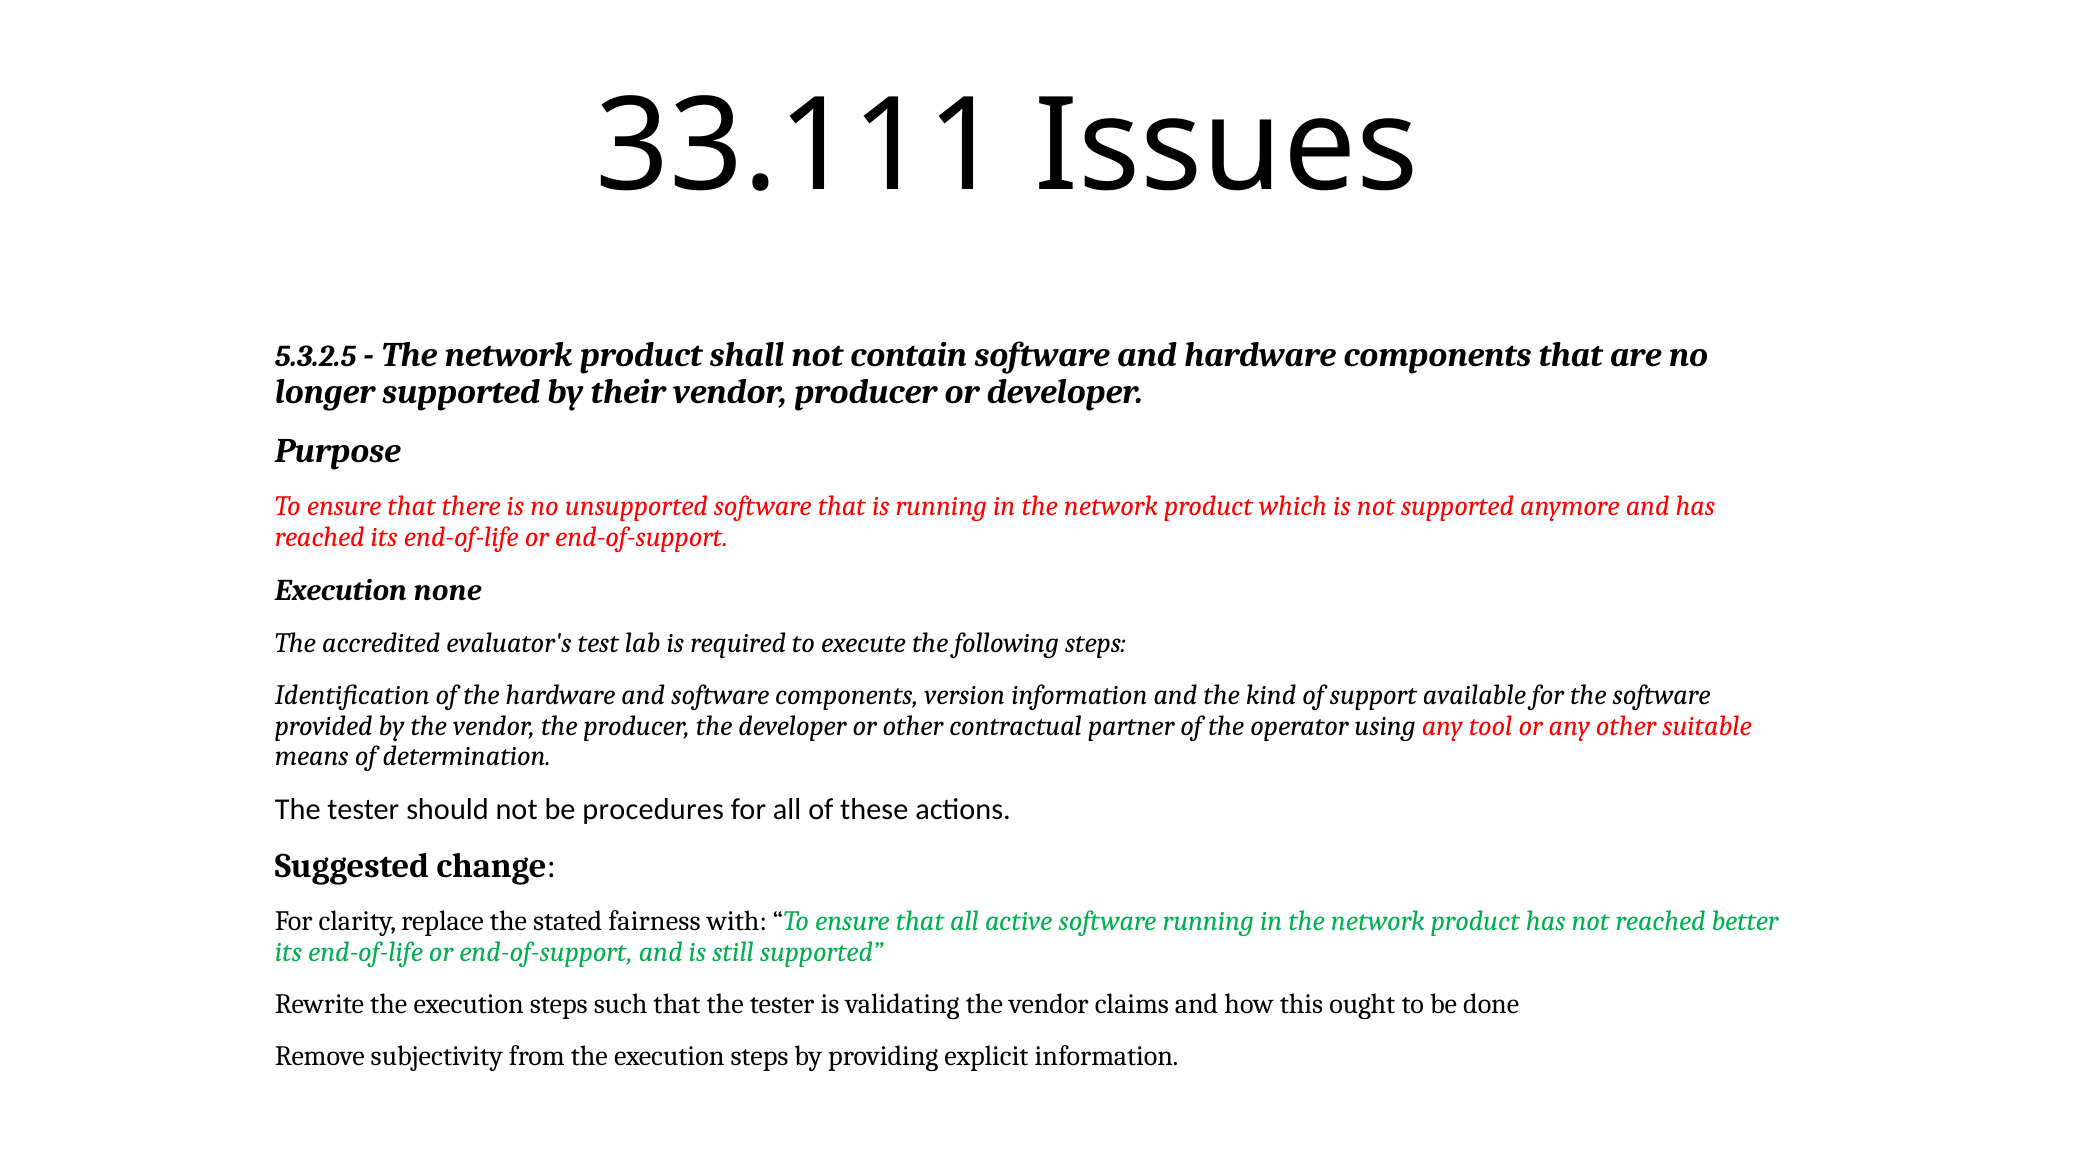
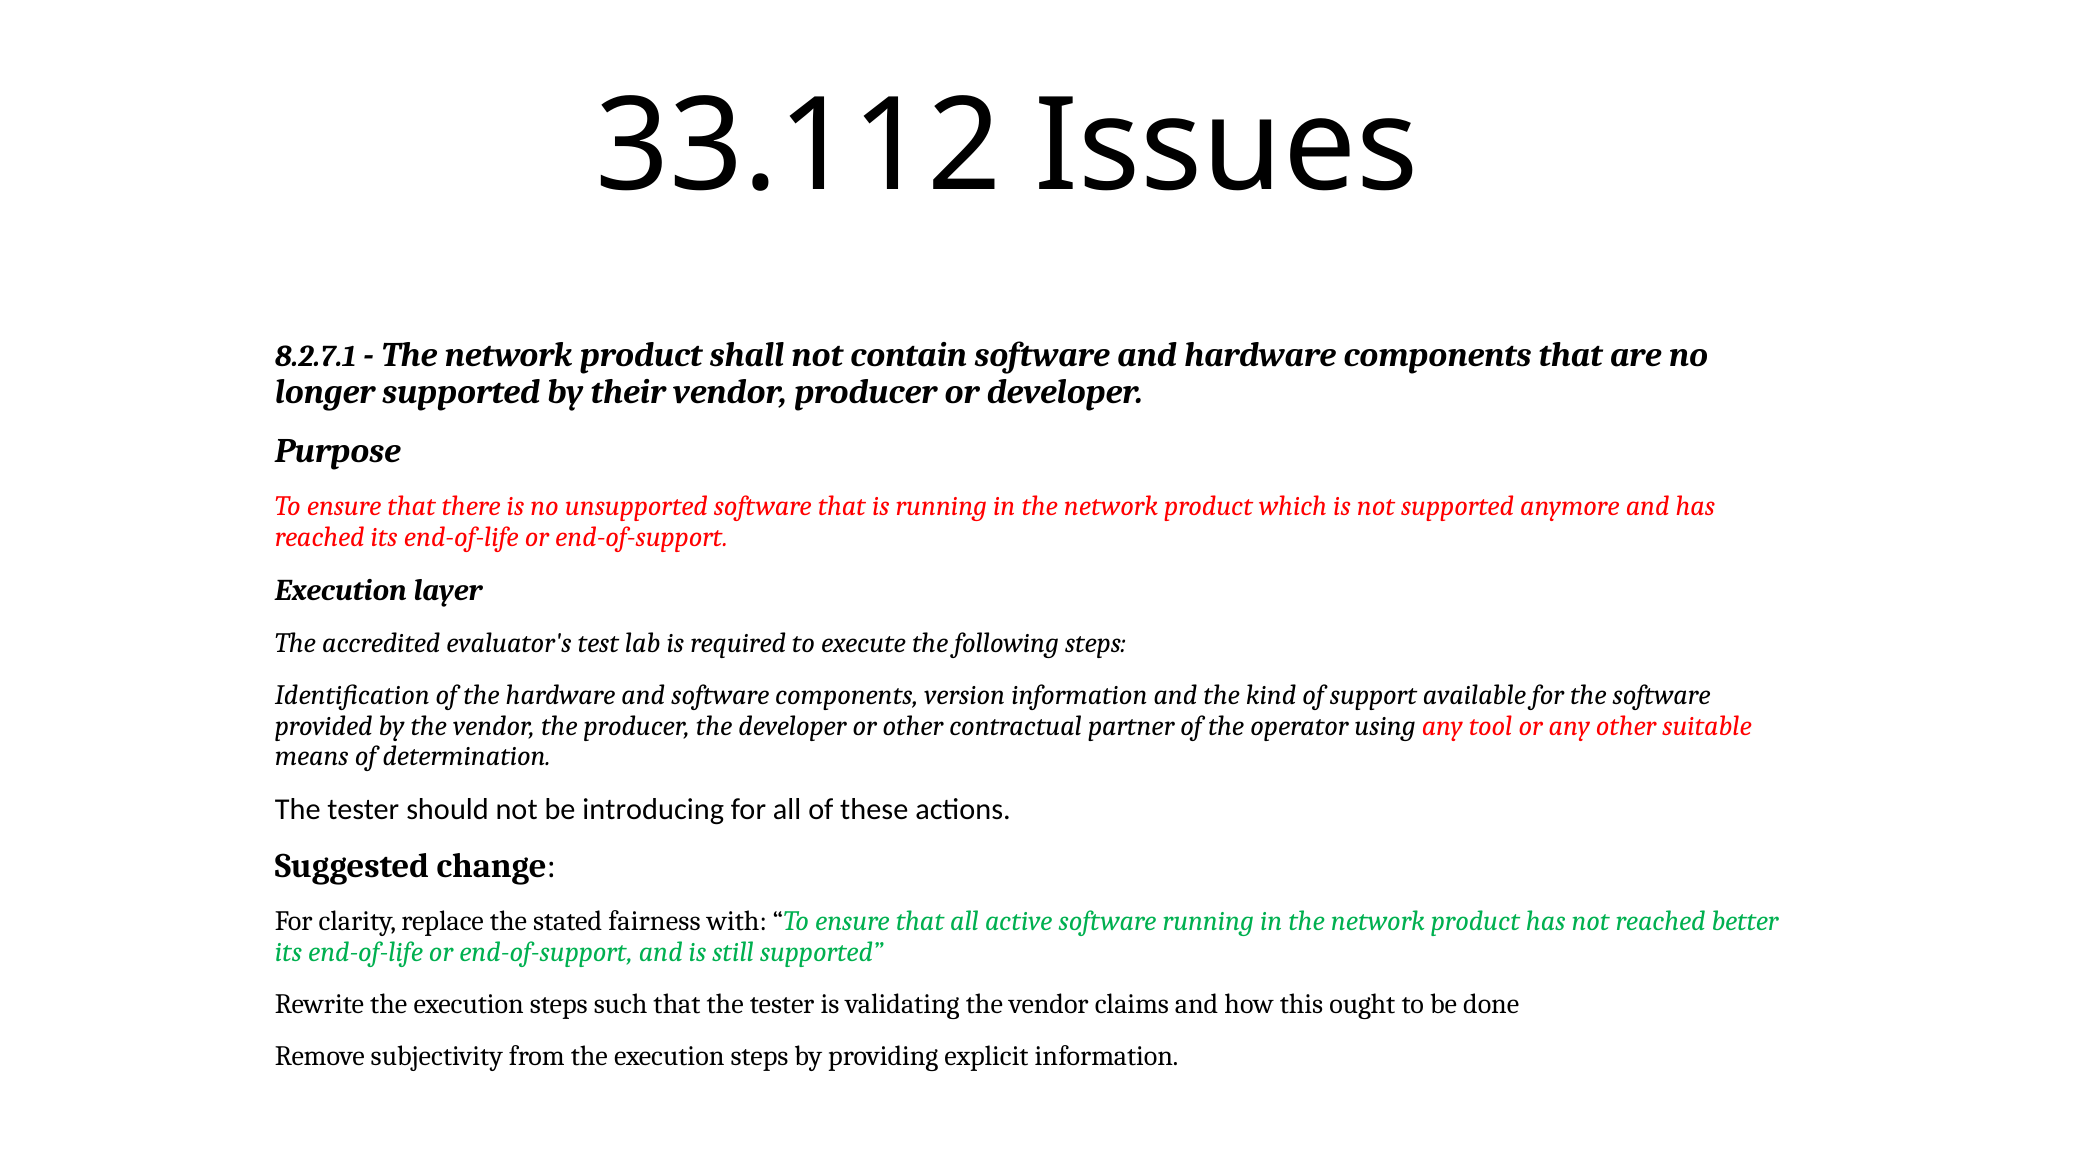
33.111: 33.111 -> 33.112
5.3.2.5: 5.3.2.5 -> 8.2.7.1
none: none -> layer
procedures: procedures -> introducing
